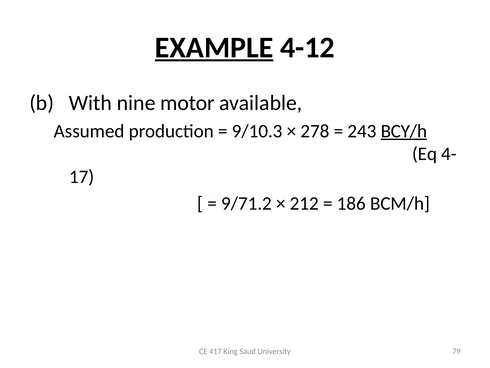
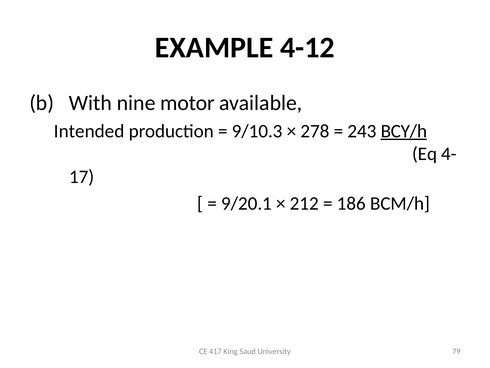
EXAMPLE underline: present -> none
Assumed: Assumed -> Intended
9/71.2: 9/71.2 -> 9/20.1
